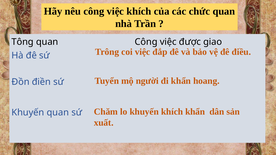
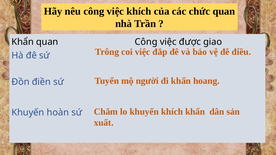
Tông at (23, 42): Tông -> Khẩn
Khuyến quan: quan -> hoàn
